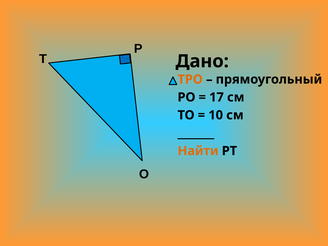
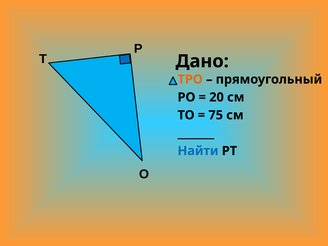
17: 17 -> 20
10: 10 -> 75
Найти colour: orange -> blue
